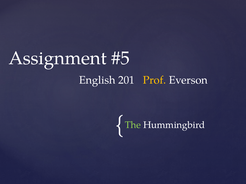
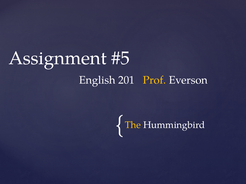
The colour: light green -> yellow
